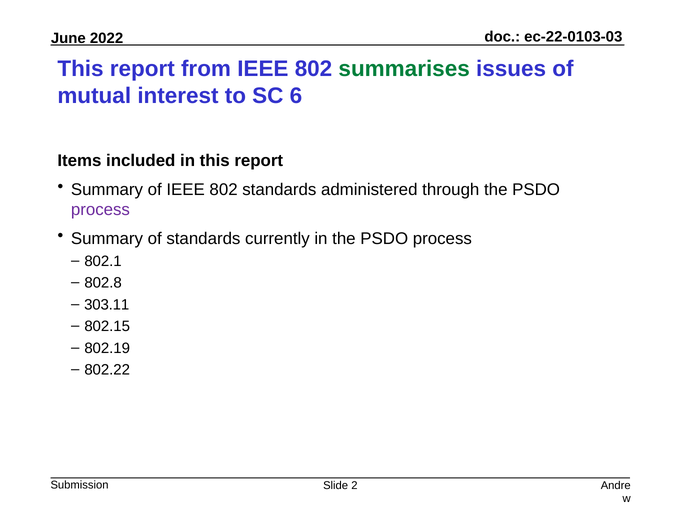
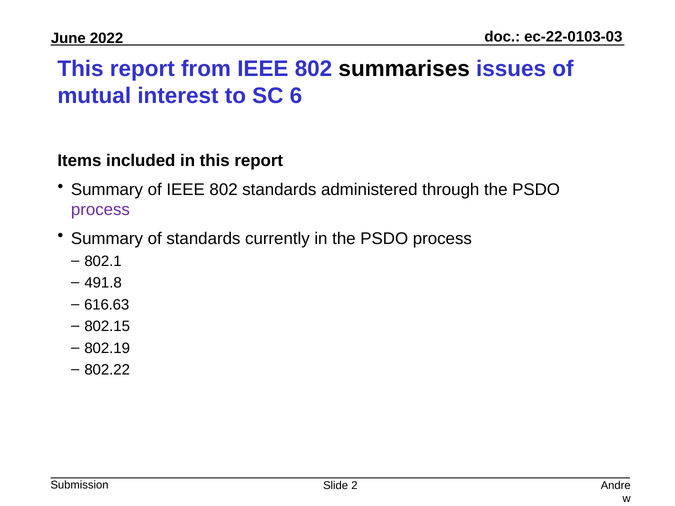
summarises colour: green -> black
802.8: 802.8 -> 491.8
303.11: 303.11 -> 616.63
